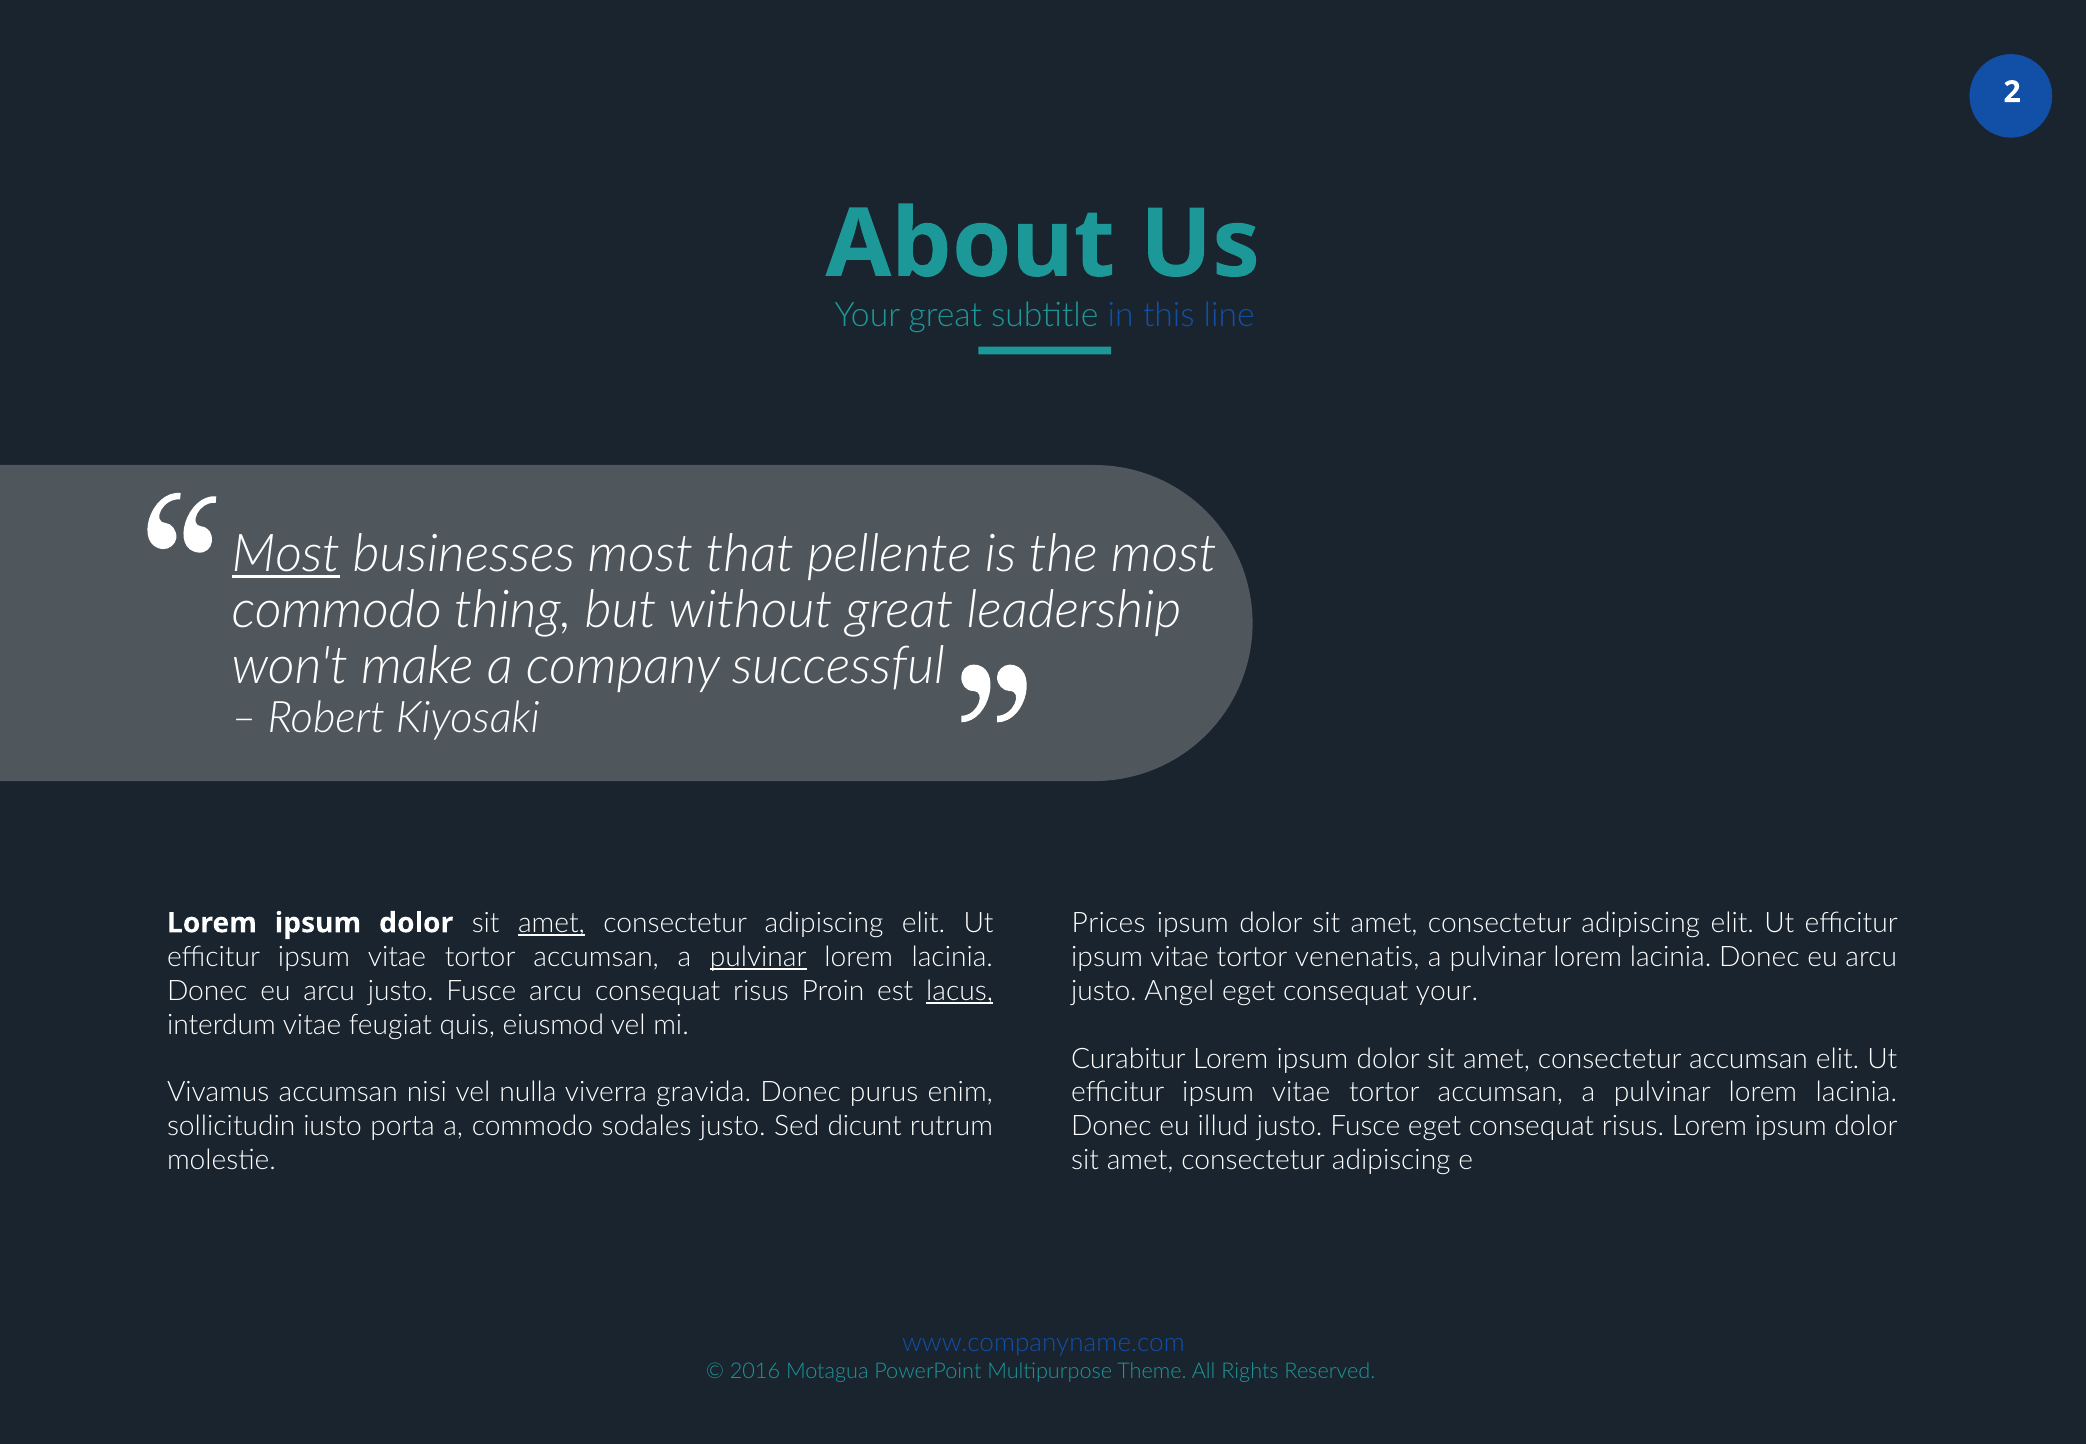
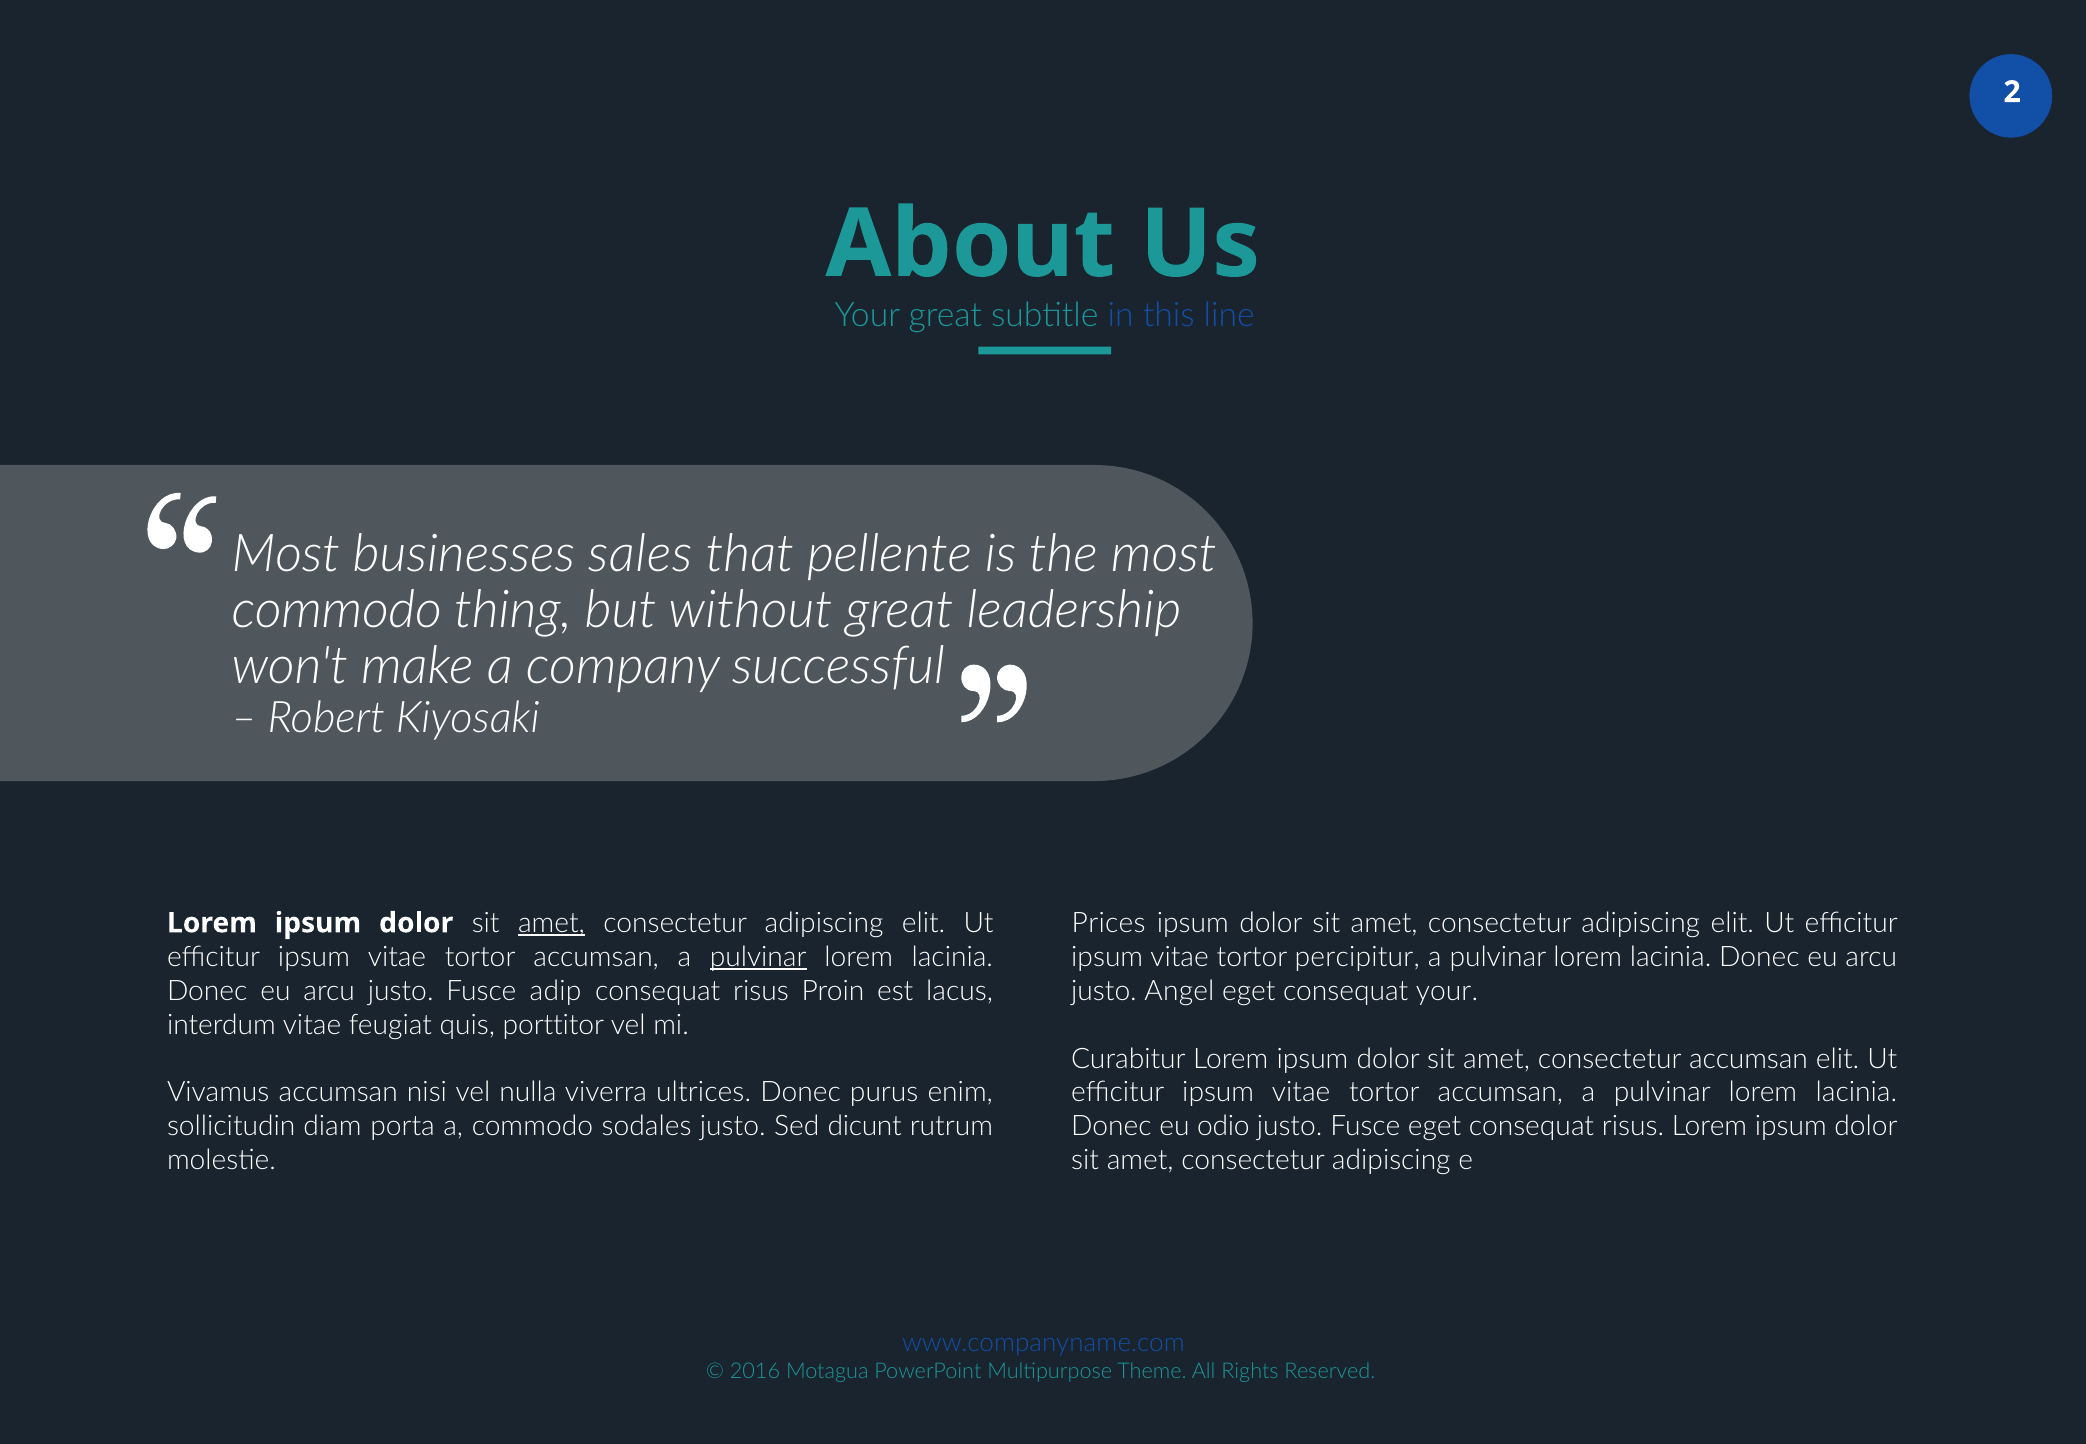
Most at (286, 554) underline: present -> none
businesses most: most -> sales
venenatis: venenatis -> percipitur
Fusce arcu: arcu -> adip
lacus underline: present -> none
eiusmod: eiusmod -> porttitor
gravida: gravida -> ultrices
iusto: iusto -> diam
illud: illud -> odio
